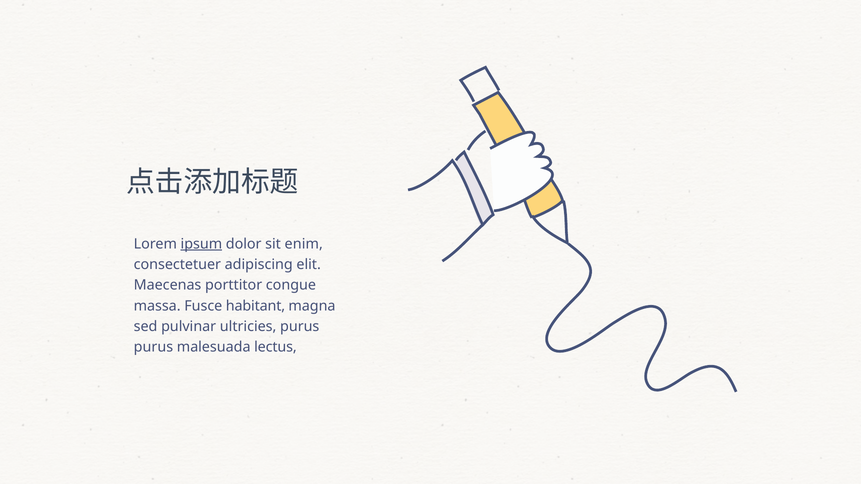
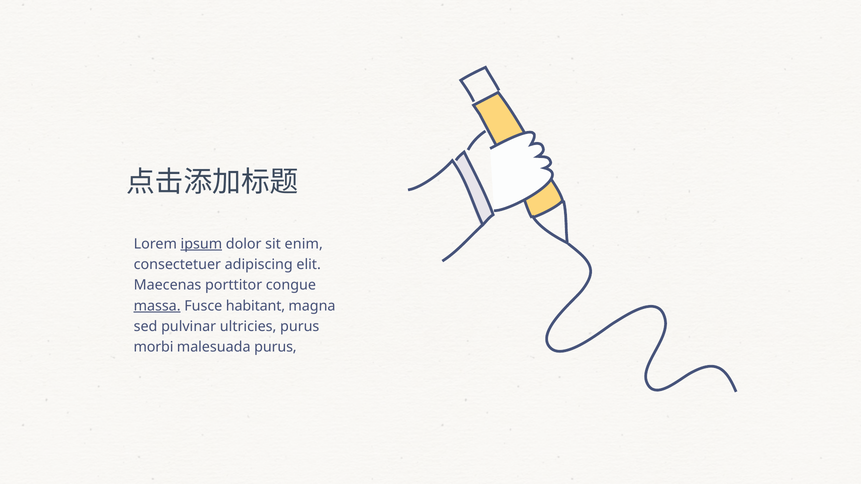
massa underline: none -> present
purus at (153, 347): purus -> morbi
malesuada lectus: lectus -> purus
